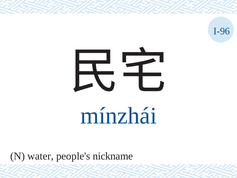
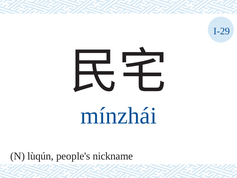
I-96: I-96 -> I-29
water: water -> lùqún
